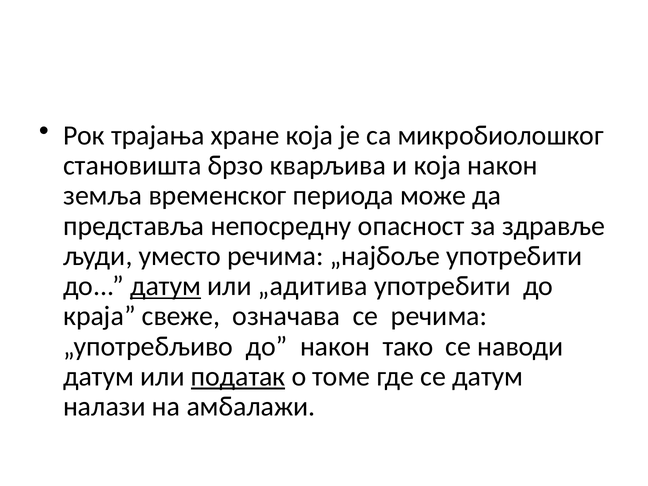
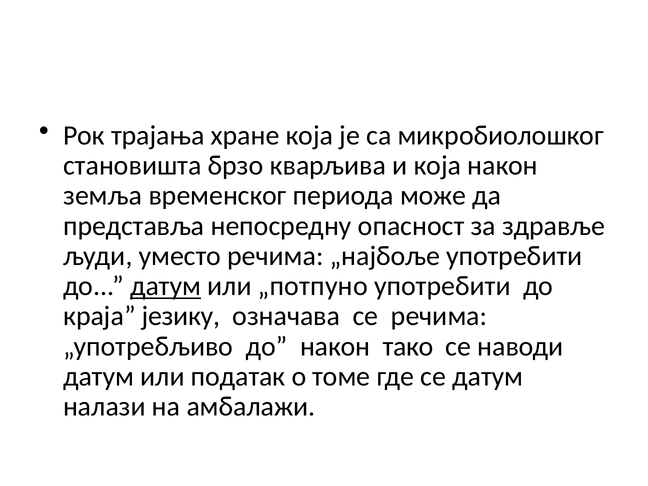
„aдитива: „aдитива -> „потпуно
свеже: свеже -> језику
податак underline: present -> none
